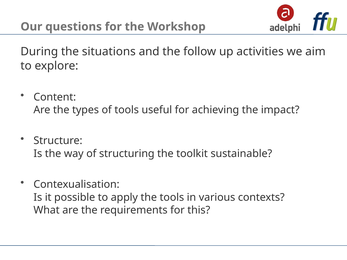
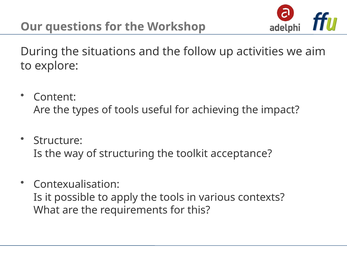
sustainable: sustainable -> acceptance
